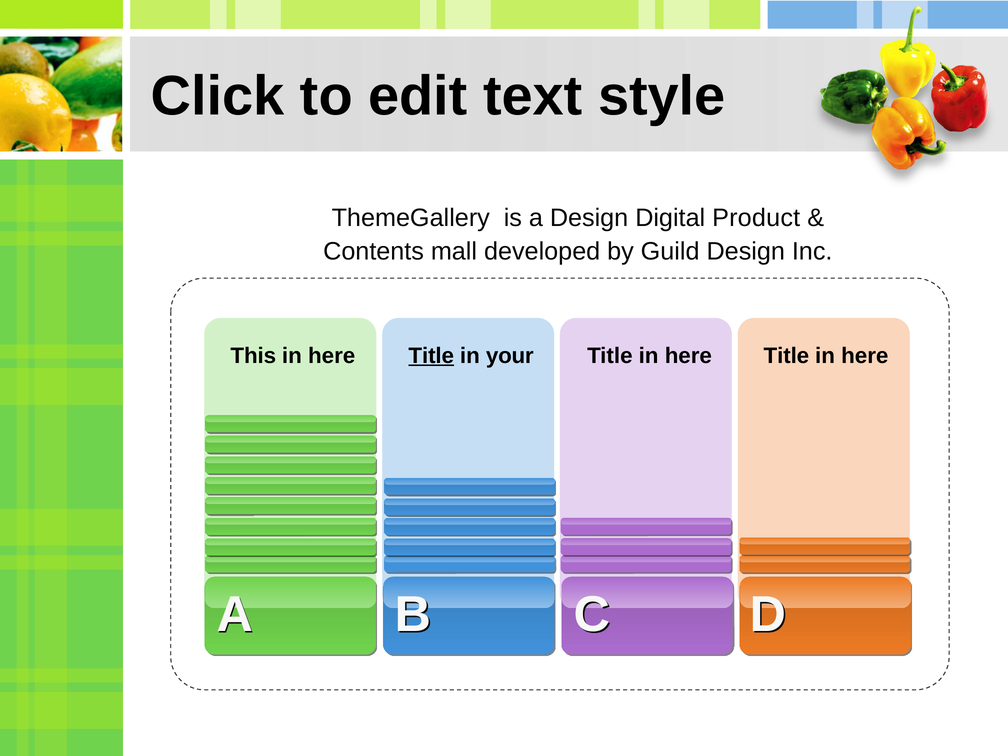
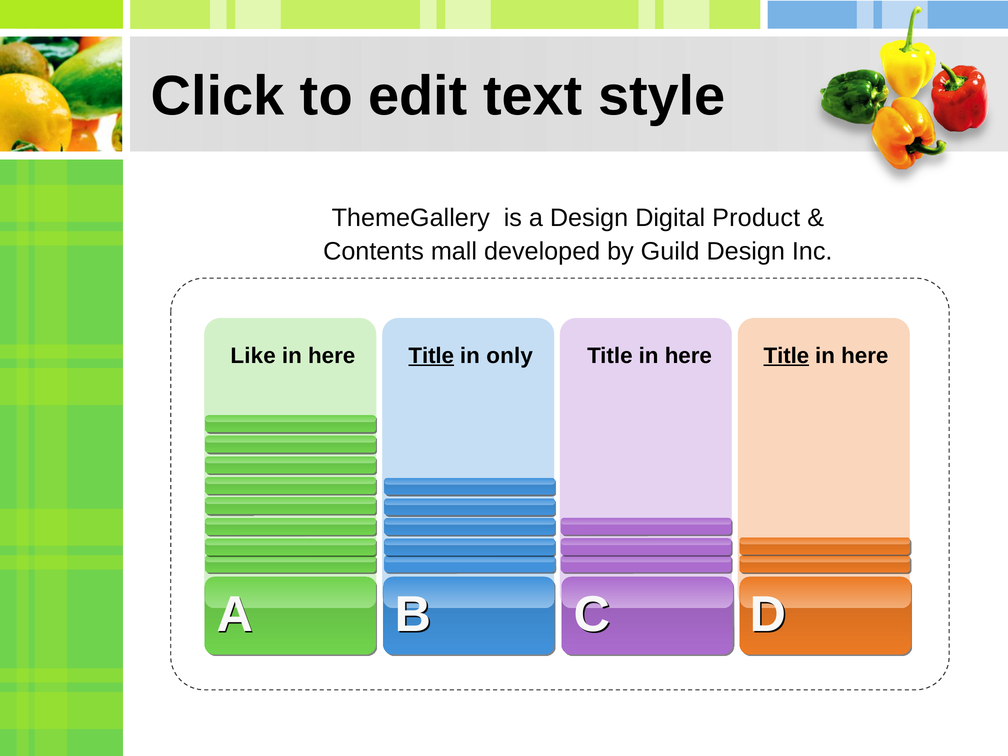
This: This -> Like
your: your -> only
Title at (786, 356) underline: none -> present
